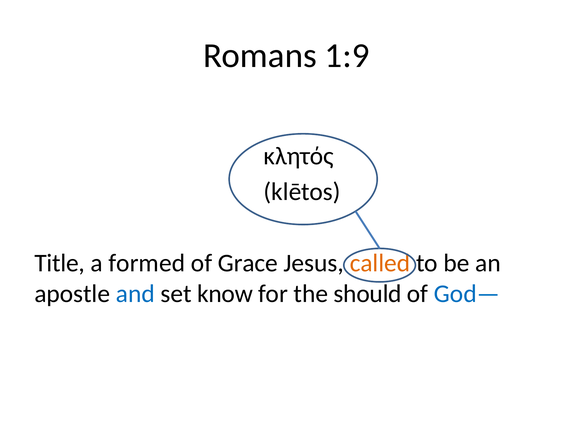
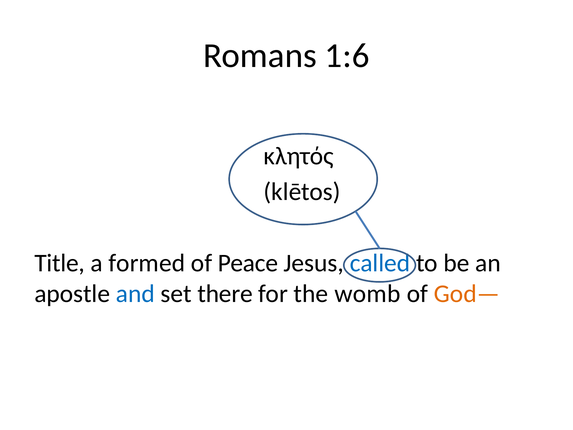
1:9: 1:9 -> 1:6
Grace: Grace -> Peace
called colour: orange -> blue
know: know -> there
should: should -> womb
God— colour: blue -> orange
